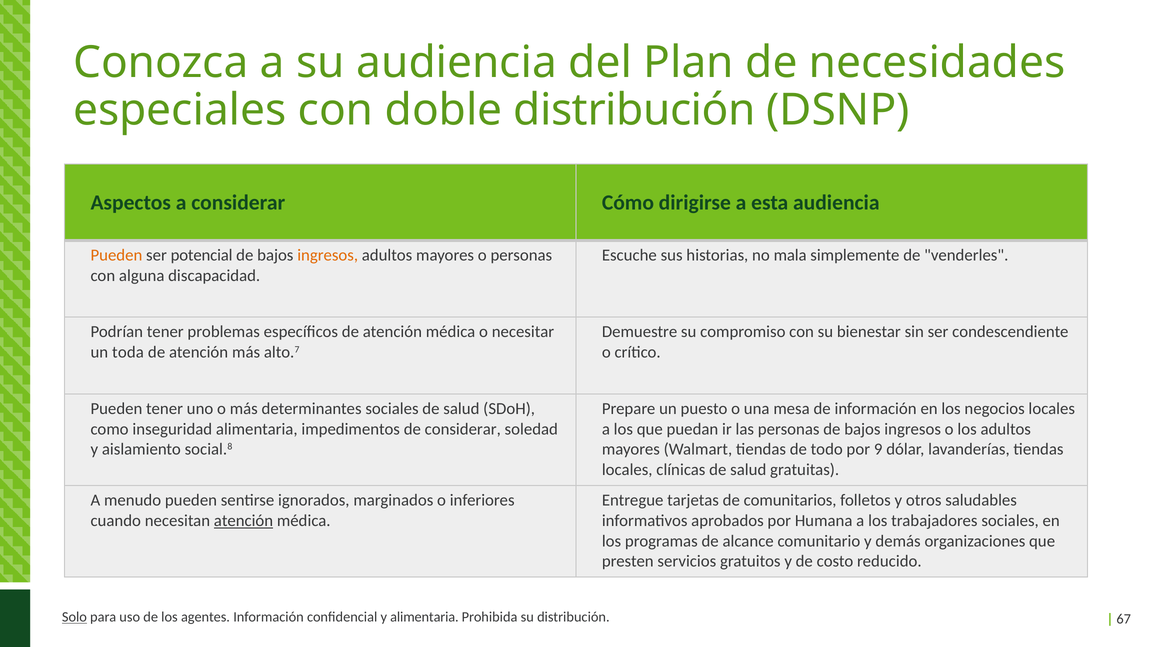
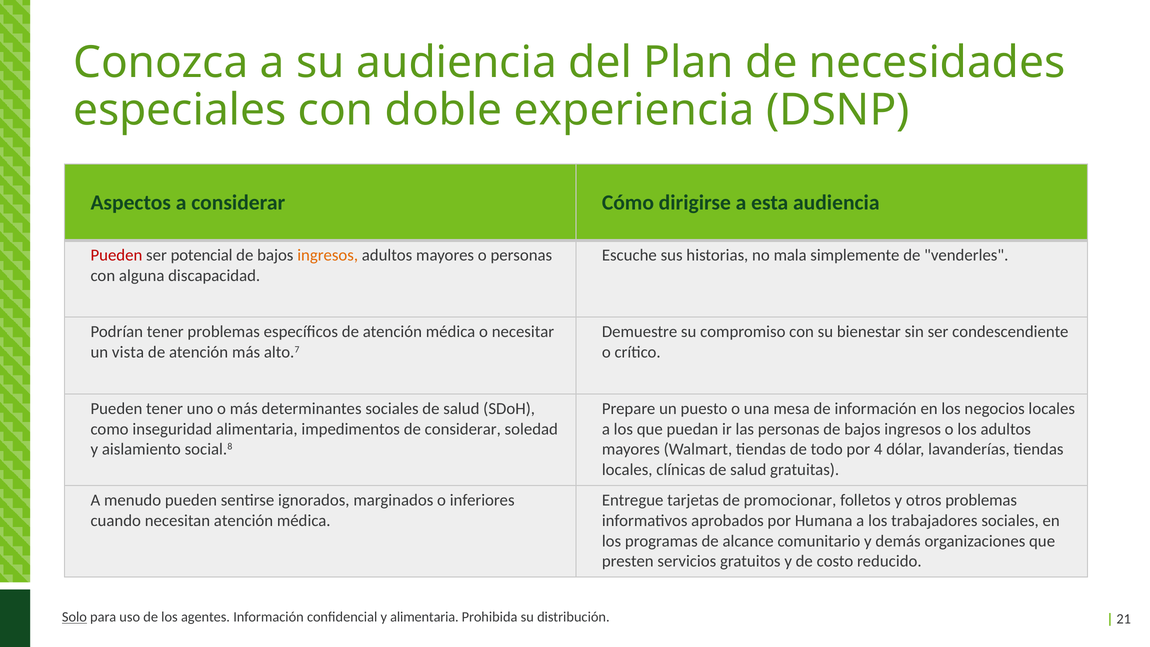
doble distribución: distribución -> experiencia
Pueden at (116, 255) colour: orange -> red
toda: toda -> vista
9: 9 -> 4
comunitarios: comunitarios -> promocionar
otros saludables: saludables -> problemas
atención at (243, 520) underline: present -> none
67: 67 -> 21
